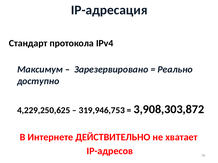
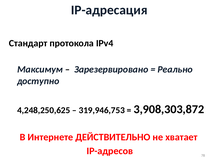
4,229,250,625: 4,229,250,625 -> 4,248,250,625
